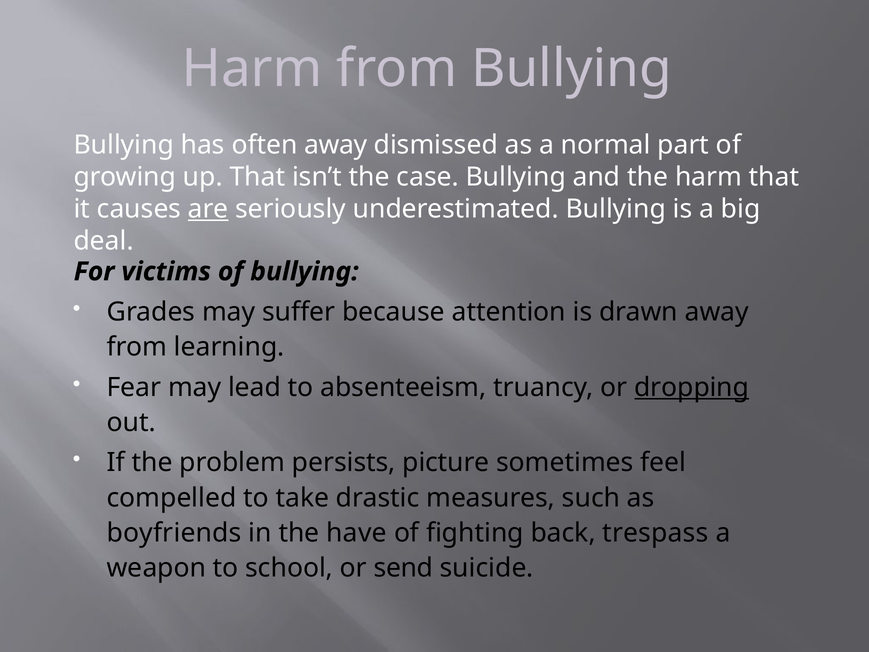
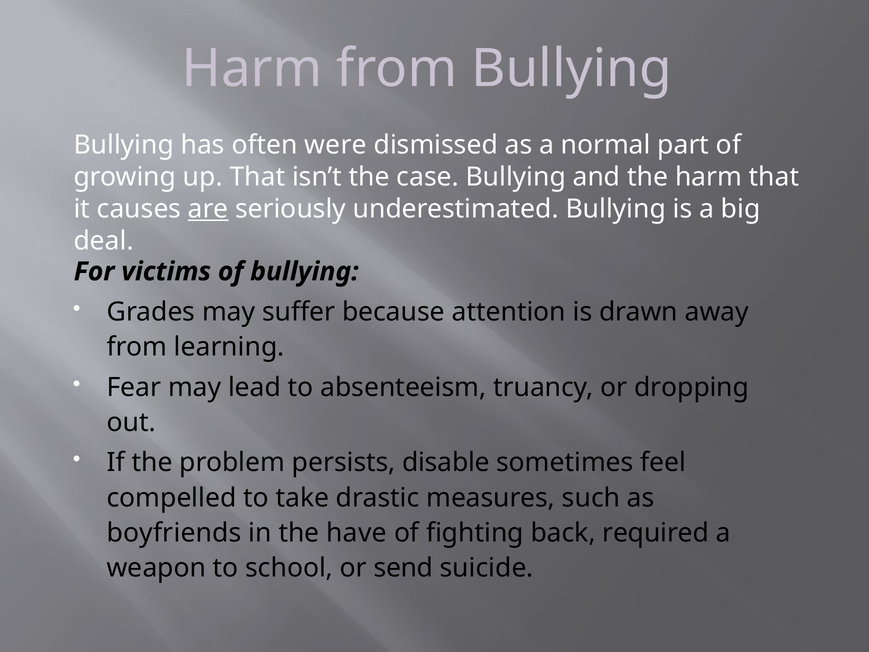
often away: away -> were
dropping underline: present -> none
picture: picture -> disable
trespass: trespass -> required
